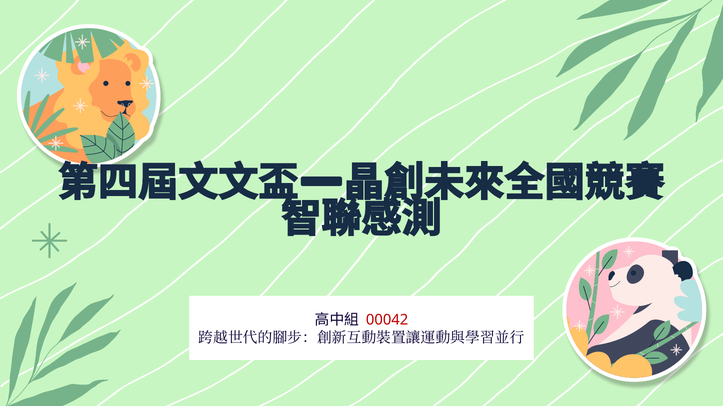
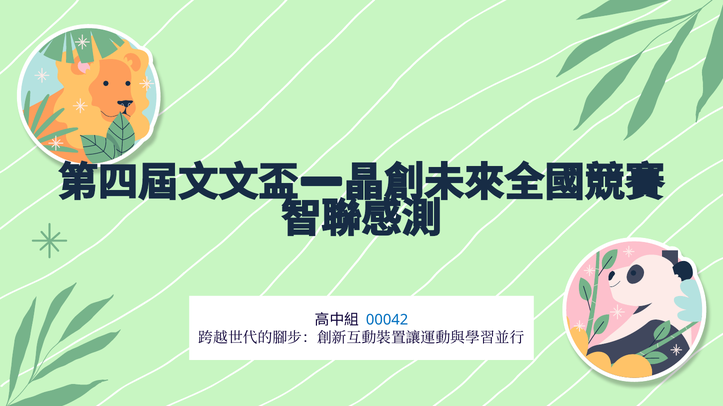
00042 colour: red -> blue
